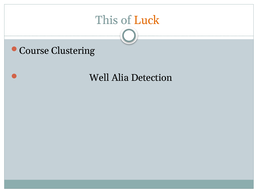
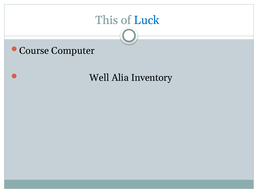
Luck colour: orange -> blue
Clustering: Clustering -> Computer
Detection: Detection -> Inventory
